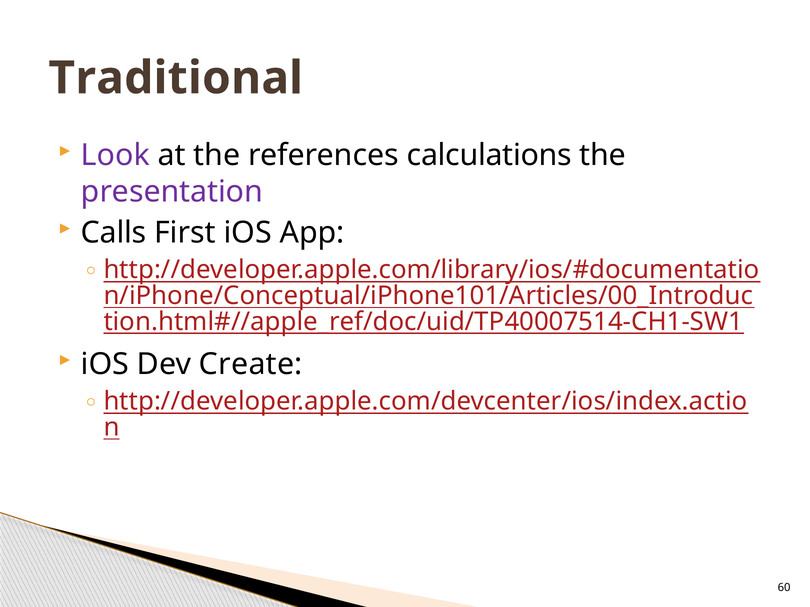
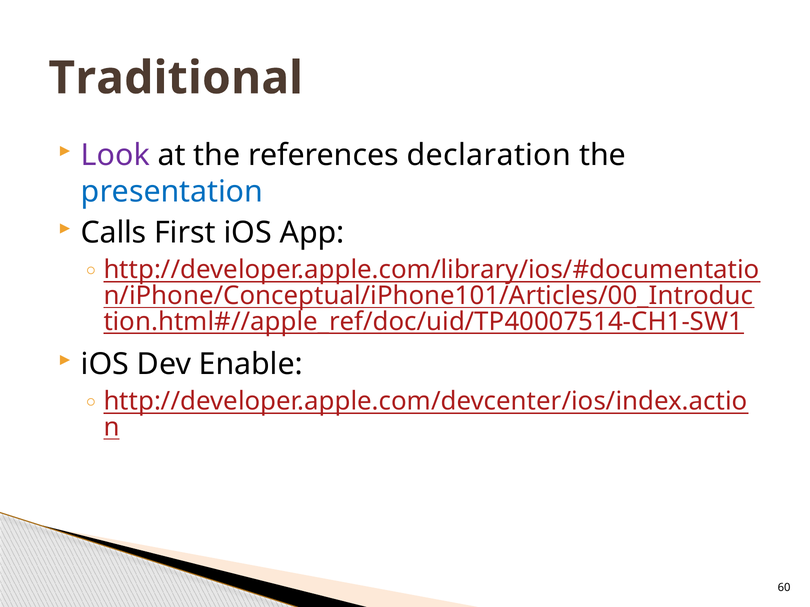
calculations: calculations -> declaration
presentation colour: purple -> blue
Create: Create -> Enable
